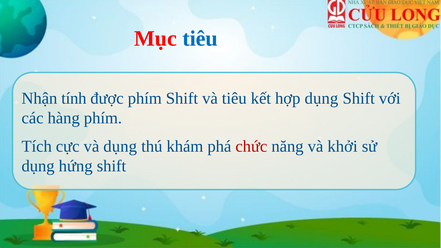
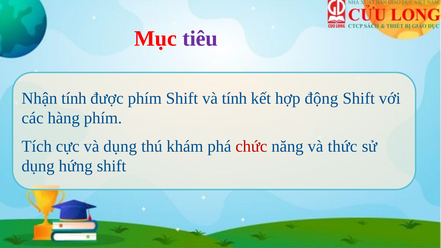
tiêu at (200, 39) colour: blue -> purple
và tiêu: tiêu -> tính
hợp dụng: dụng -> động
khởi: khởi -> thức
